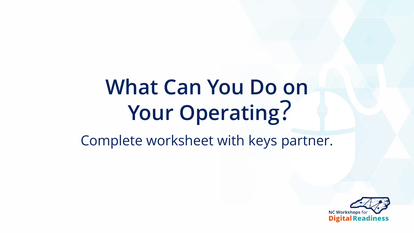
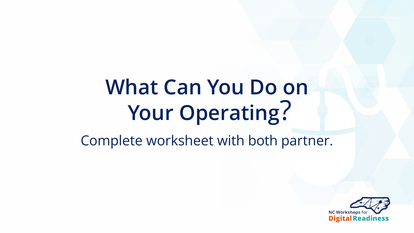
keys: keys -> both
